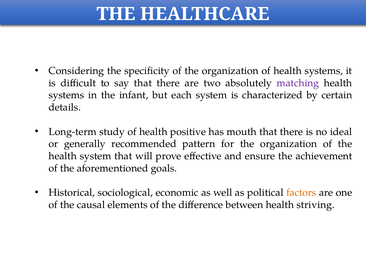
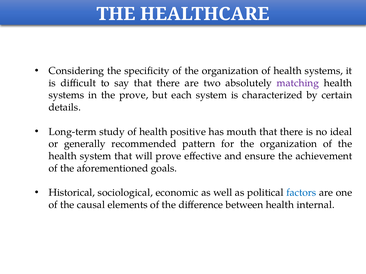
the infant: infant -> prove
factors colour: orange -> blue
striving: striving -> internal
